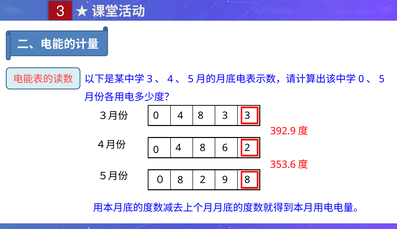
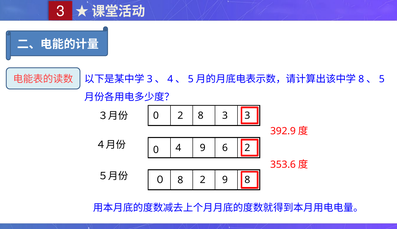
0 at (361, 79): 0 -> 8
4 at (180, 116): 4 -> 2
4 8: 8 -> 9
